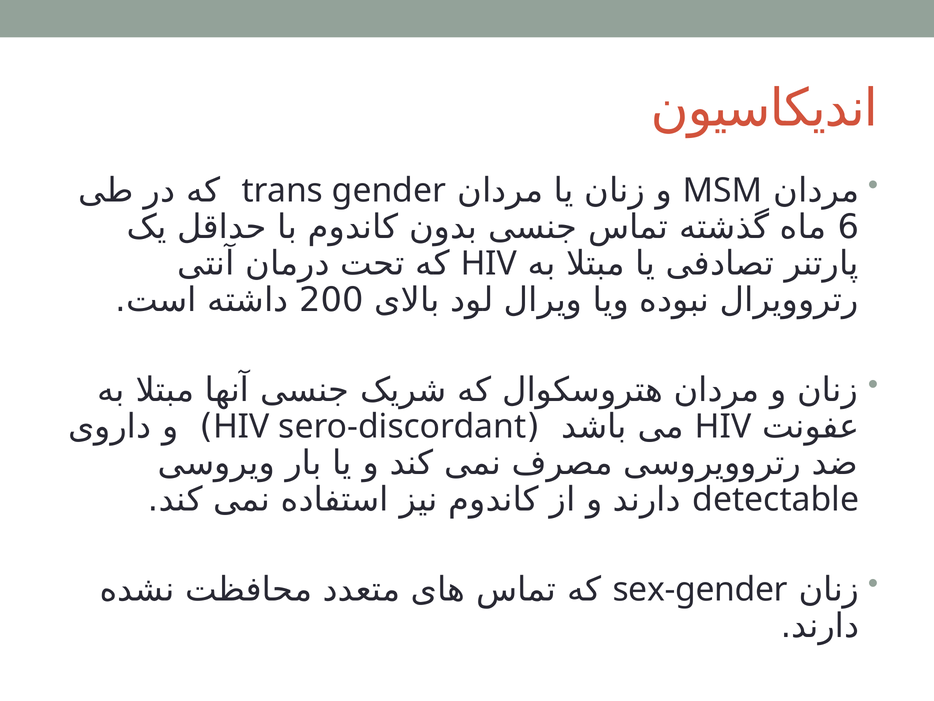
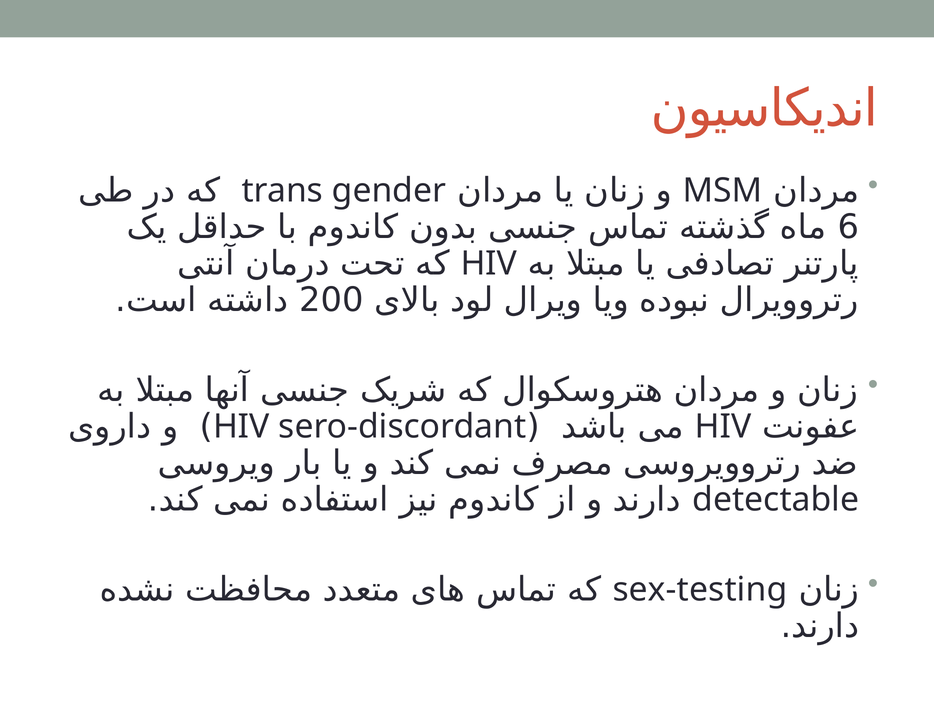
sex-gender: sex-gender -> sex-testing
